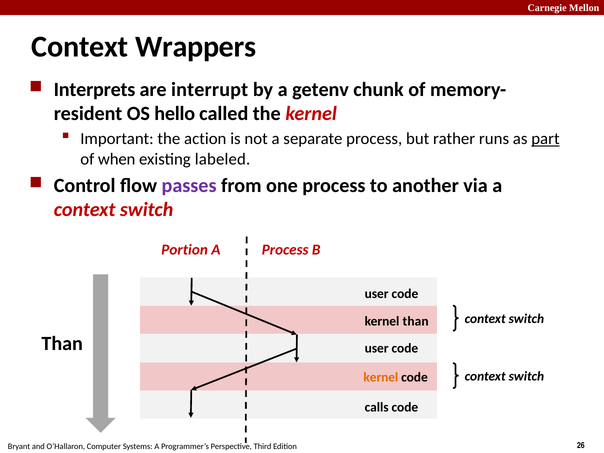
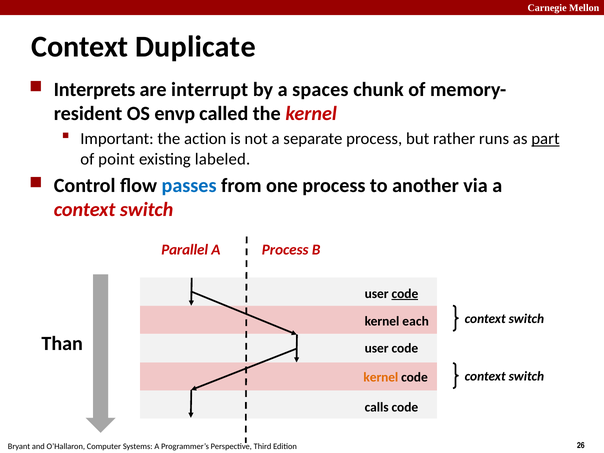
Wrappers: Wrappers -> Duplicate
getenv: getenv -> spaces
hello: hello -> envp
when: when -> point
passes colour: purple -> blue
Portion: Portion -> Parallel
code at (405, 294) underline: none -> present
kernel than: than -> each
